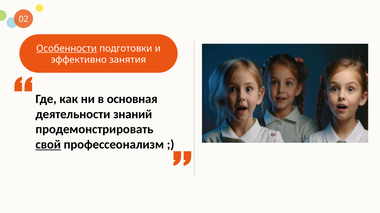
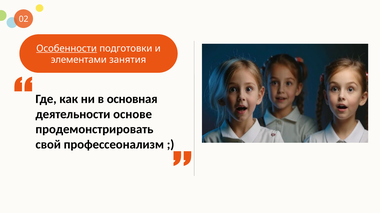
эффективно: эффективно -> элементами
знаний: знаний -> основе
свой underline: present -> none
